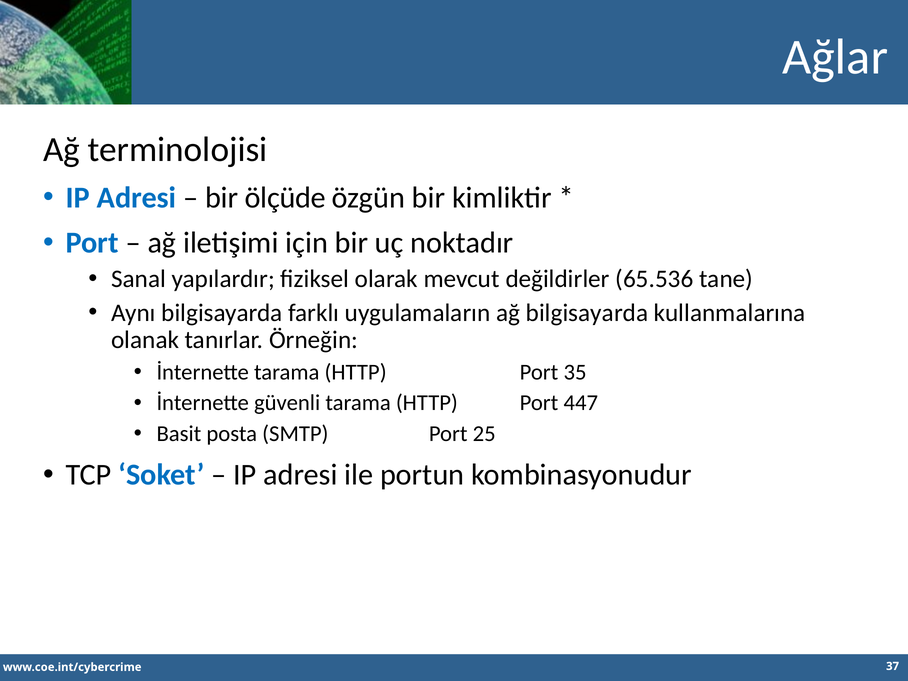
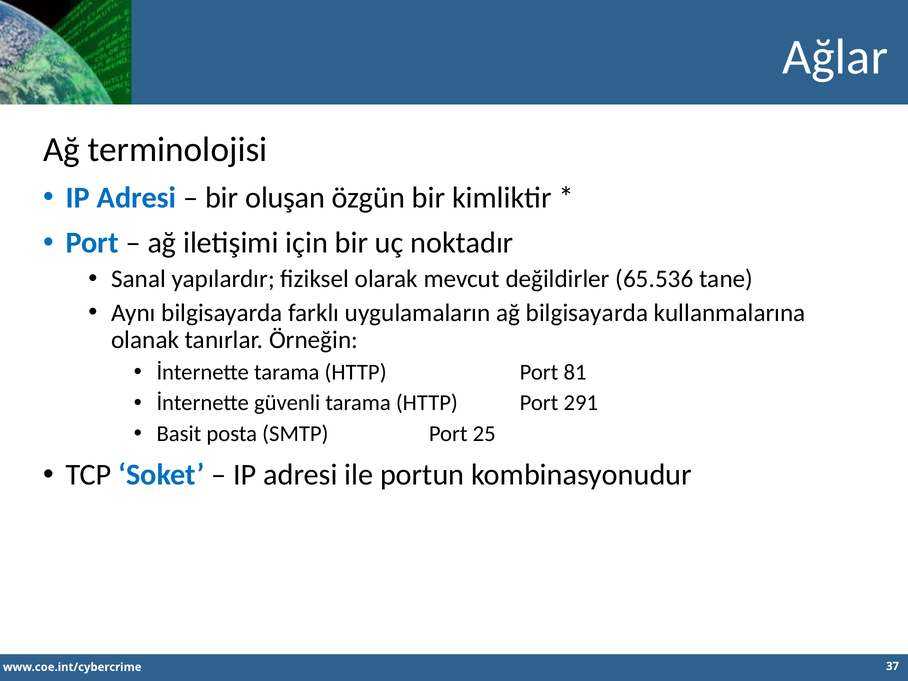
ölçüde: ölçüde -> oluşan
35: 35 -> 81
447: 447 -> 291
